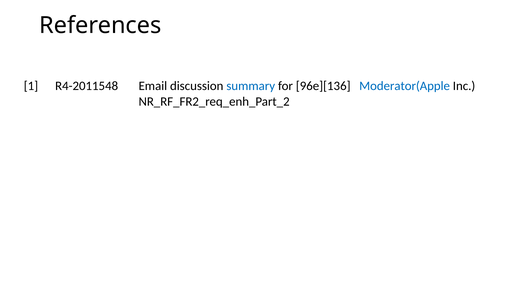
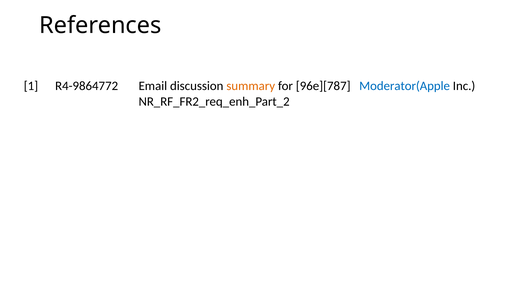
R4-2011548: R4-2011548 -> R4-9864772
summary colour: blue -> orange
96e][136: 96e][136 -> 96e][787
